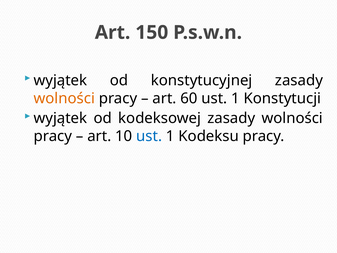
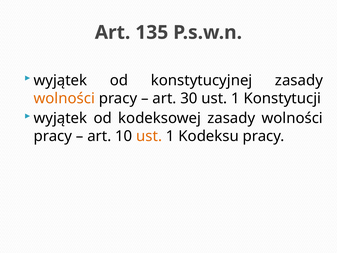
150: 150 -> 135
60: 60 -> 30
ust at (149, 136) colour: blue -> orange
